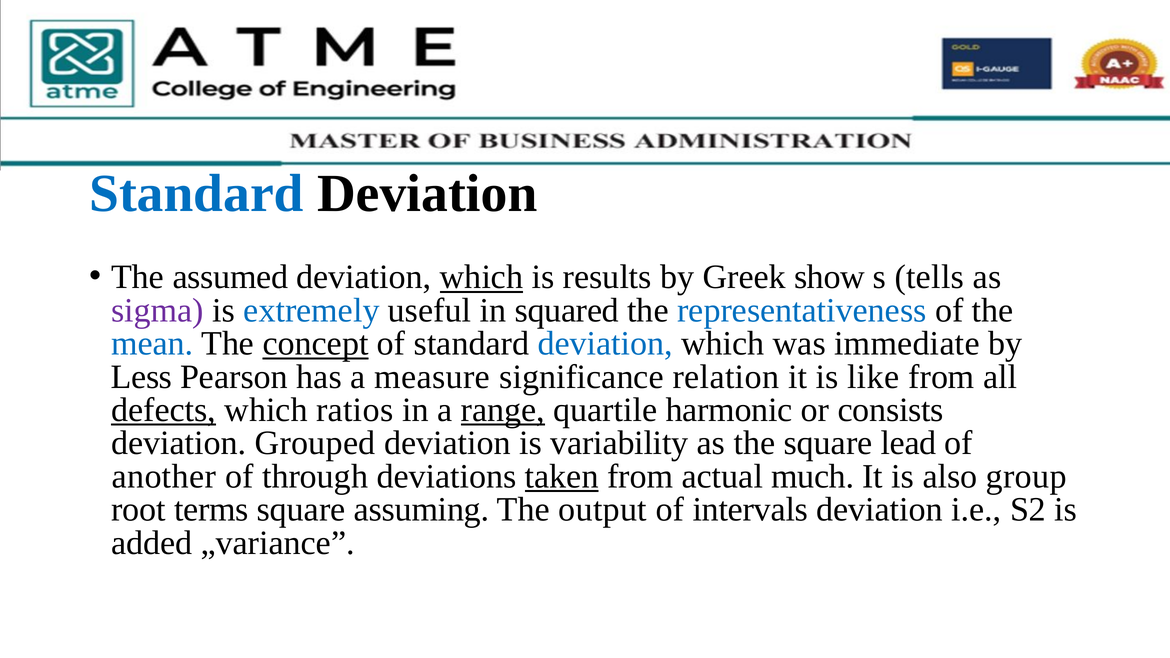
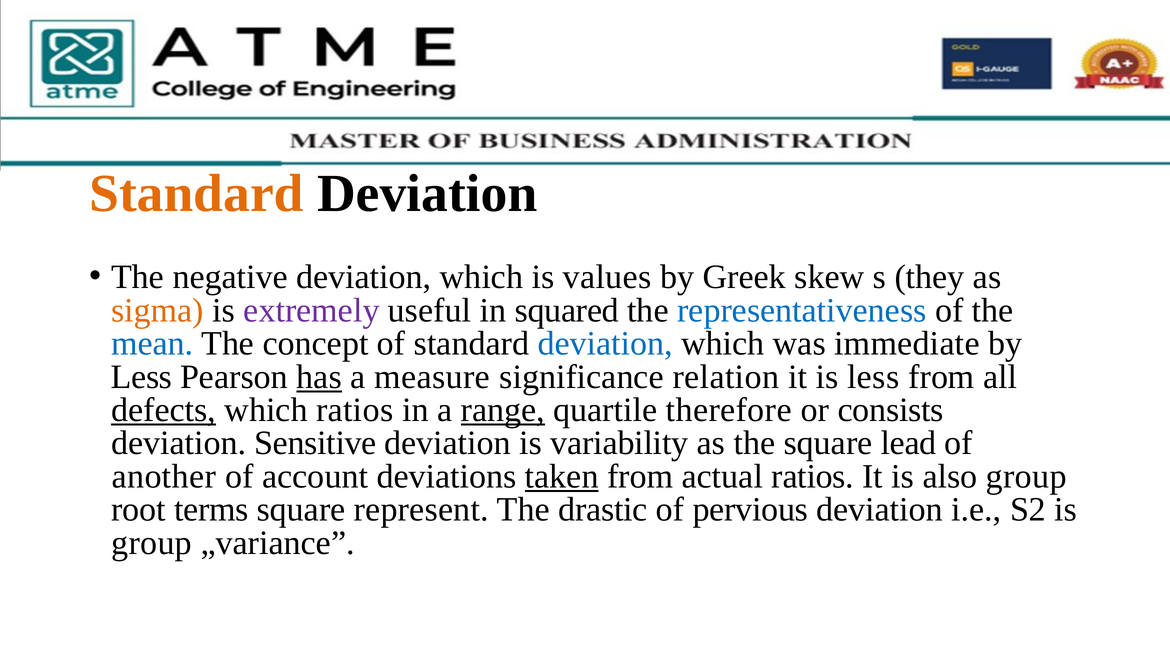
Standard at (196, 194) colour: blue -> orange
assumed: assumed -> negative
which at (481, 277) underline: present -> none
results: results -> values
show: show -> skew
tells: tells -> they
sigma colour: purple -> orange
extremely colour: blue -> purple
concept underline: present -> none
has underline: none -> present
is like: like -> less
harmonic: harmonic -> therefore
Grouped: Grouped -> Sensitive
through: through -> account
actual much: much -> ratios
assuming: assuming -> represent
output: output -> drastic
intervals: intervals -> pervious
added at (152, 543): added -> group
